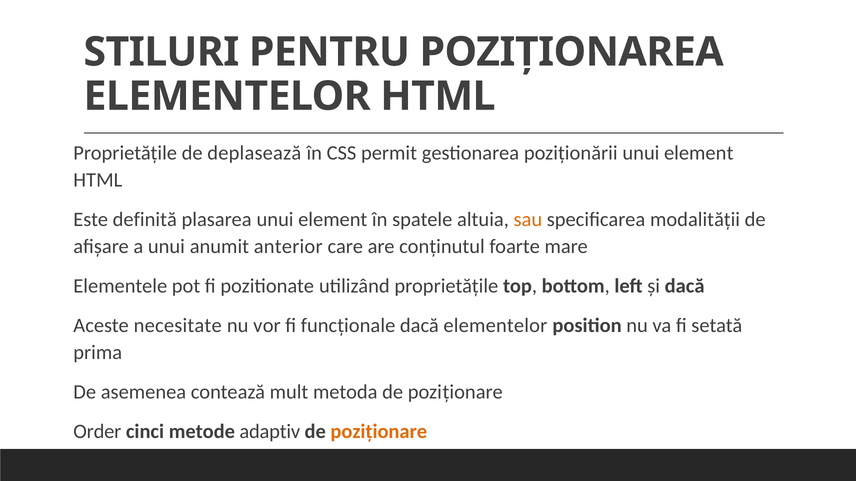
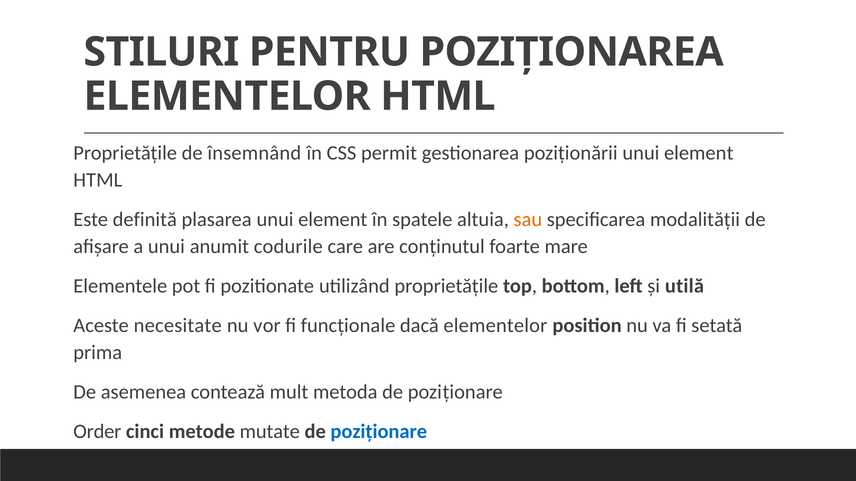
deplasează: deplasează -> însemnând
anterior: anterior -> codurile
dacă at (685, 286): dacă -> utilă
adaptiv: adaptiv -> mutate
poziționare at (379, 432) colour: orange -> blue
